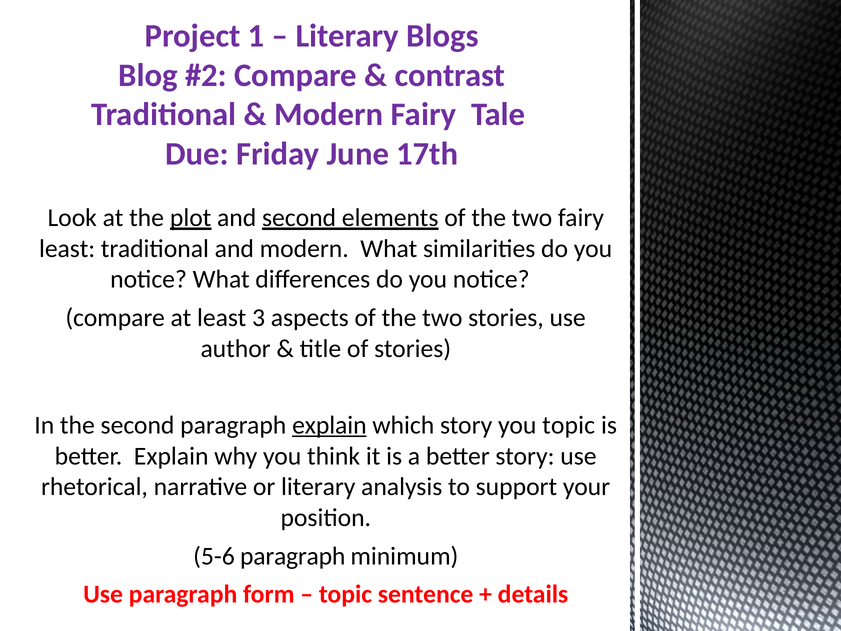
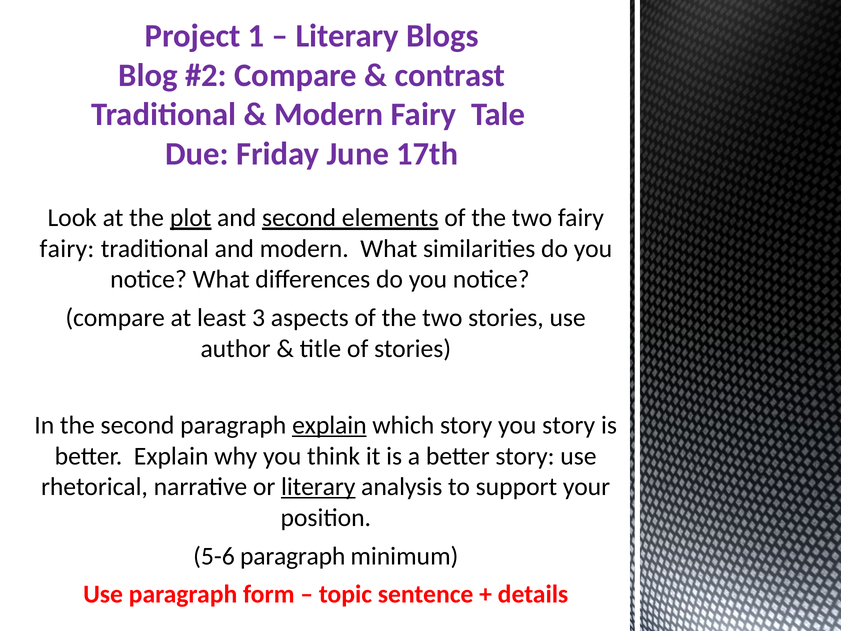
least at (67, 248): least -> fairy
you topic: topic -> story
literary at (318, 487) underline: none -> present
